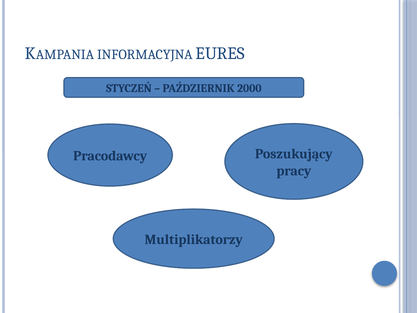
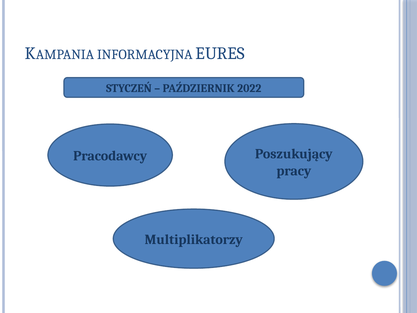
2000: 2000 -> 2022
